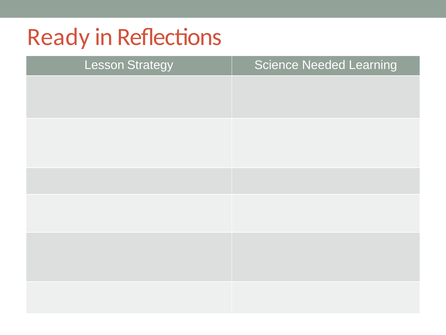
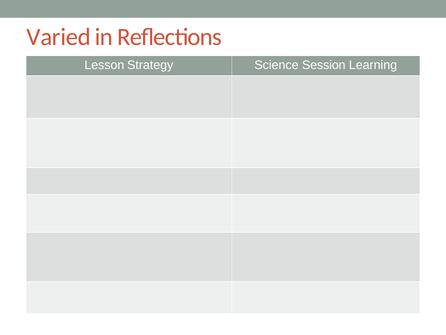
Ready: Ready -> Varied
Needed: Needed -> Session
